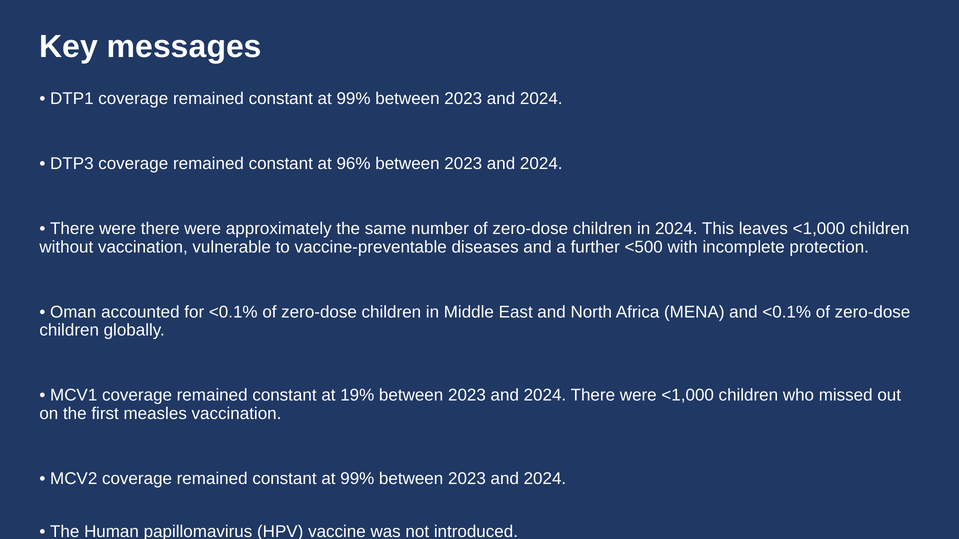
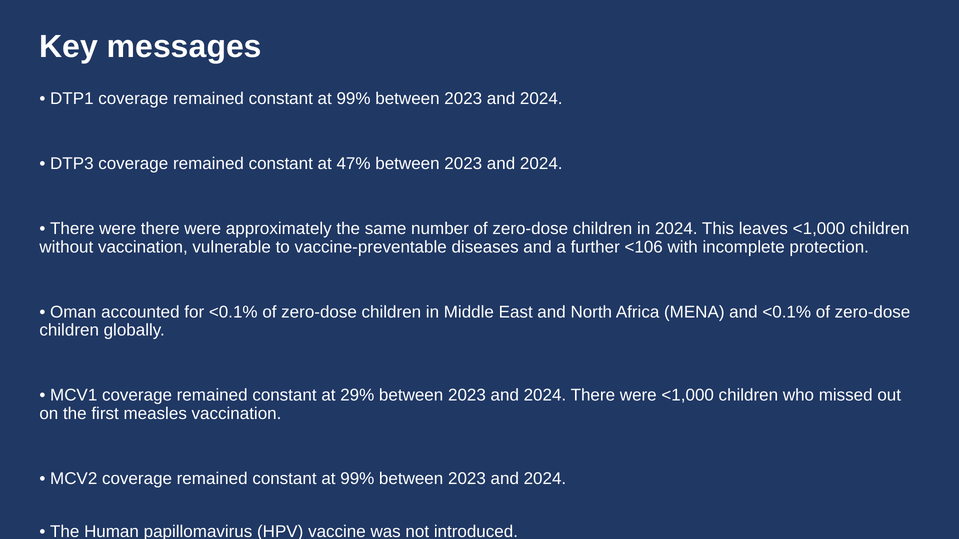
96%: 96% -> 47%
<500: <500 -> <106
19%: 19% -> 29%
